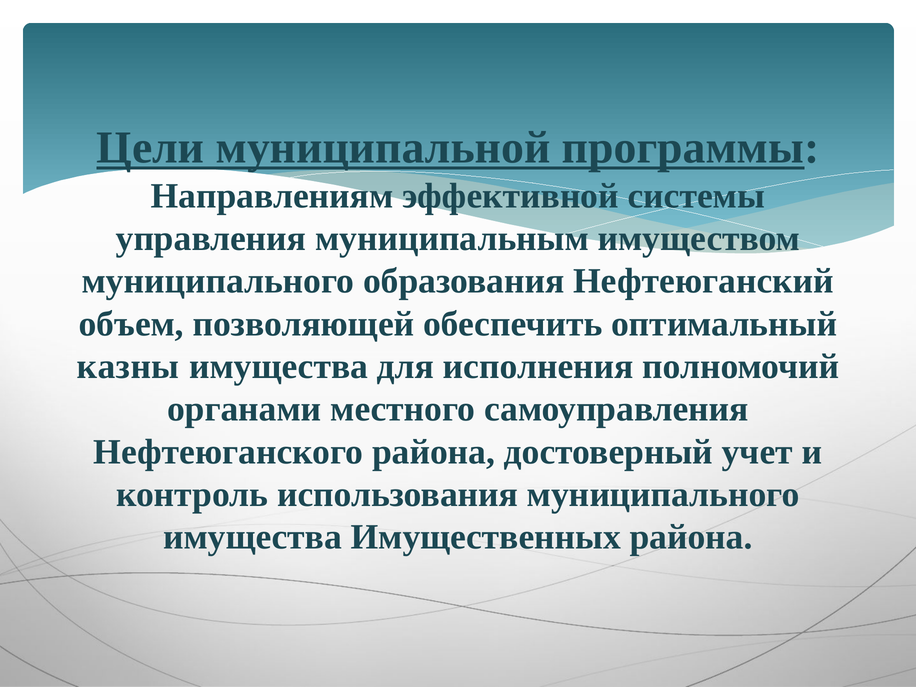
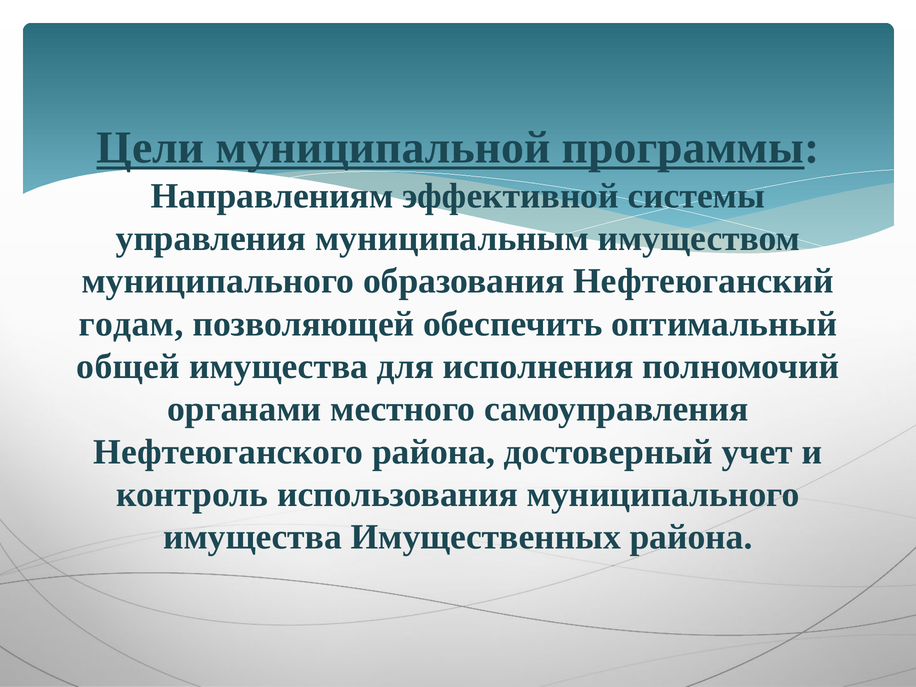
объем: объем -> годам
казны: казны -> общей
